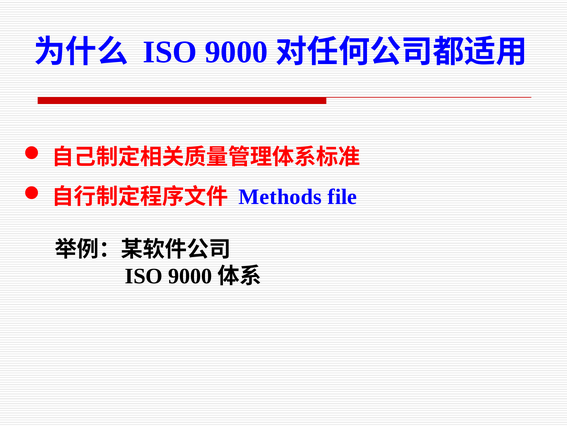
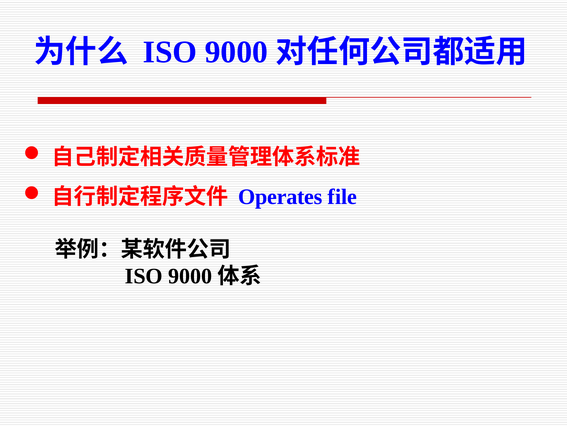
Methods: Methods -> Operates
